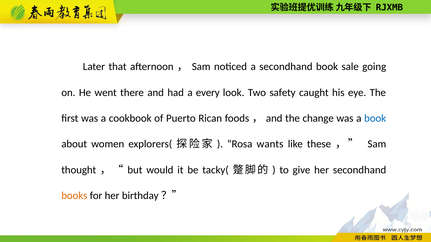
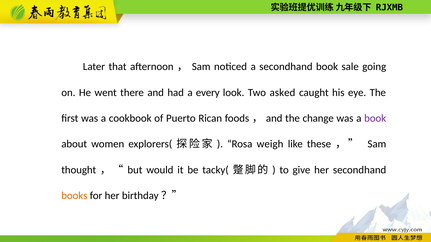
safety: safety -> asked
book at (375, 119) colour: blue -> purple
wants: wants -> weigh
